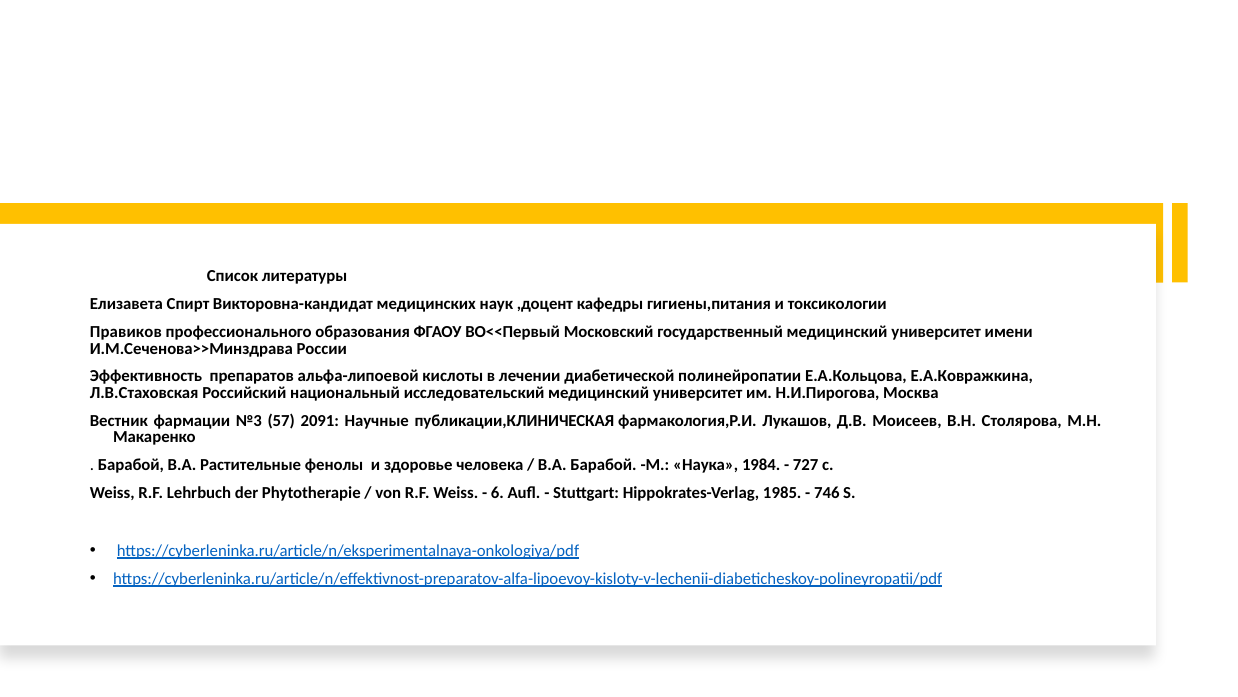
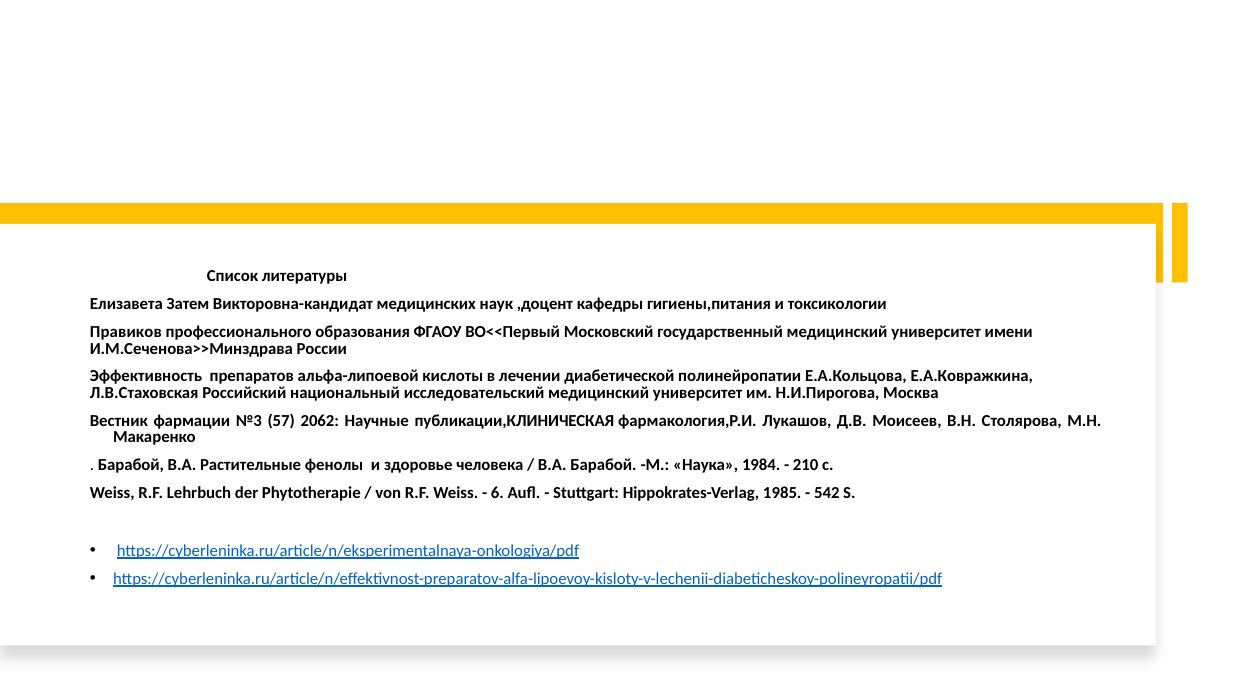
Спирт: Спирт -> Затем
2091: 2091 -> 2062
727: 727 -> 210
746: 746 -> 542
